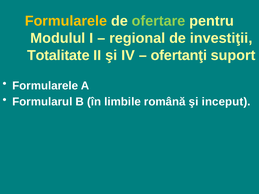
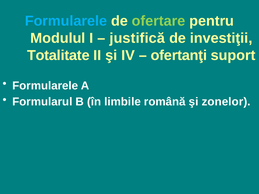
Formularele at (66, 21) colour: yellow -> light blue
regional: regional -> justifică
inceput: inceput -> zonelor
